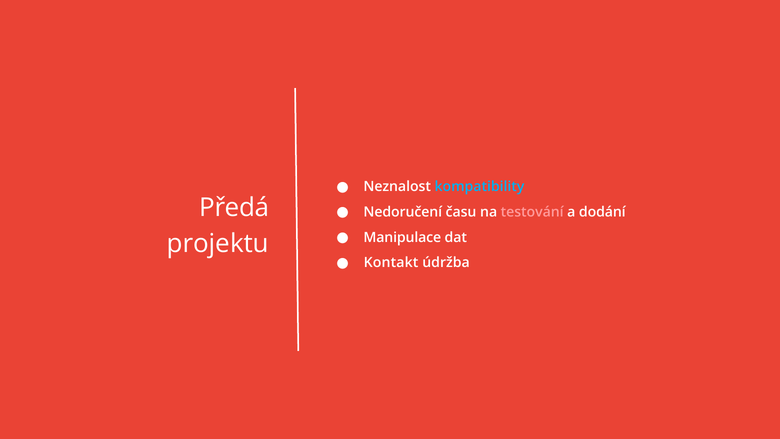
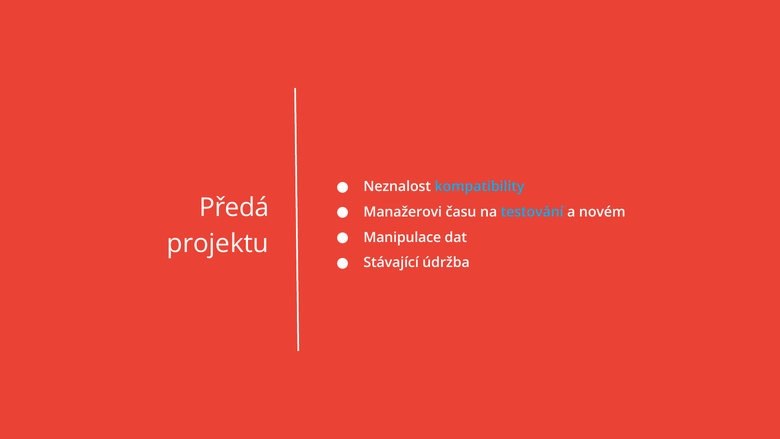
Nedoručení: Nedoručení -> Manažerovi
testování colour: pink -> light blue
dodání: dodání -> novém
Kontakt: Kontakt -> Stávající
